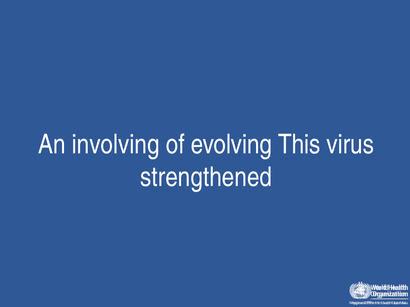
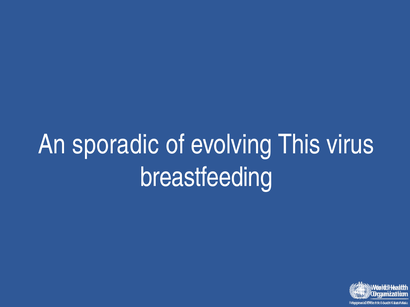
involving: involving -> sporadic
strengthened: strengthened -> breastfeeding
